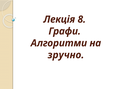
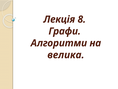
зручно: зручно -> велика
